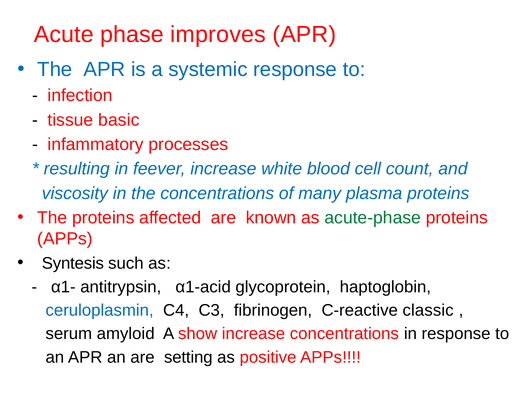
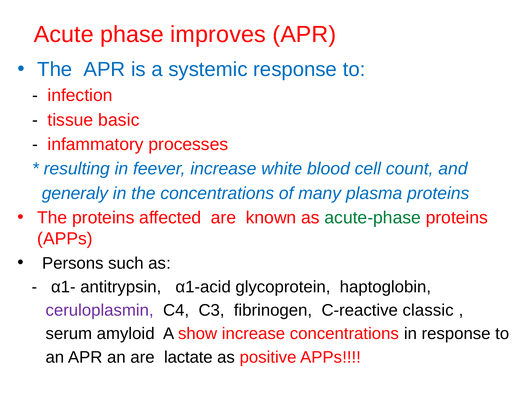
viscosity: viscosity -> generaly
Syntesis: Syntesis -> Persons
ceruloplasmin colour: blue -> purple
setting: setting -> lactate
